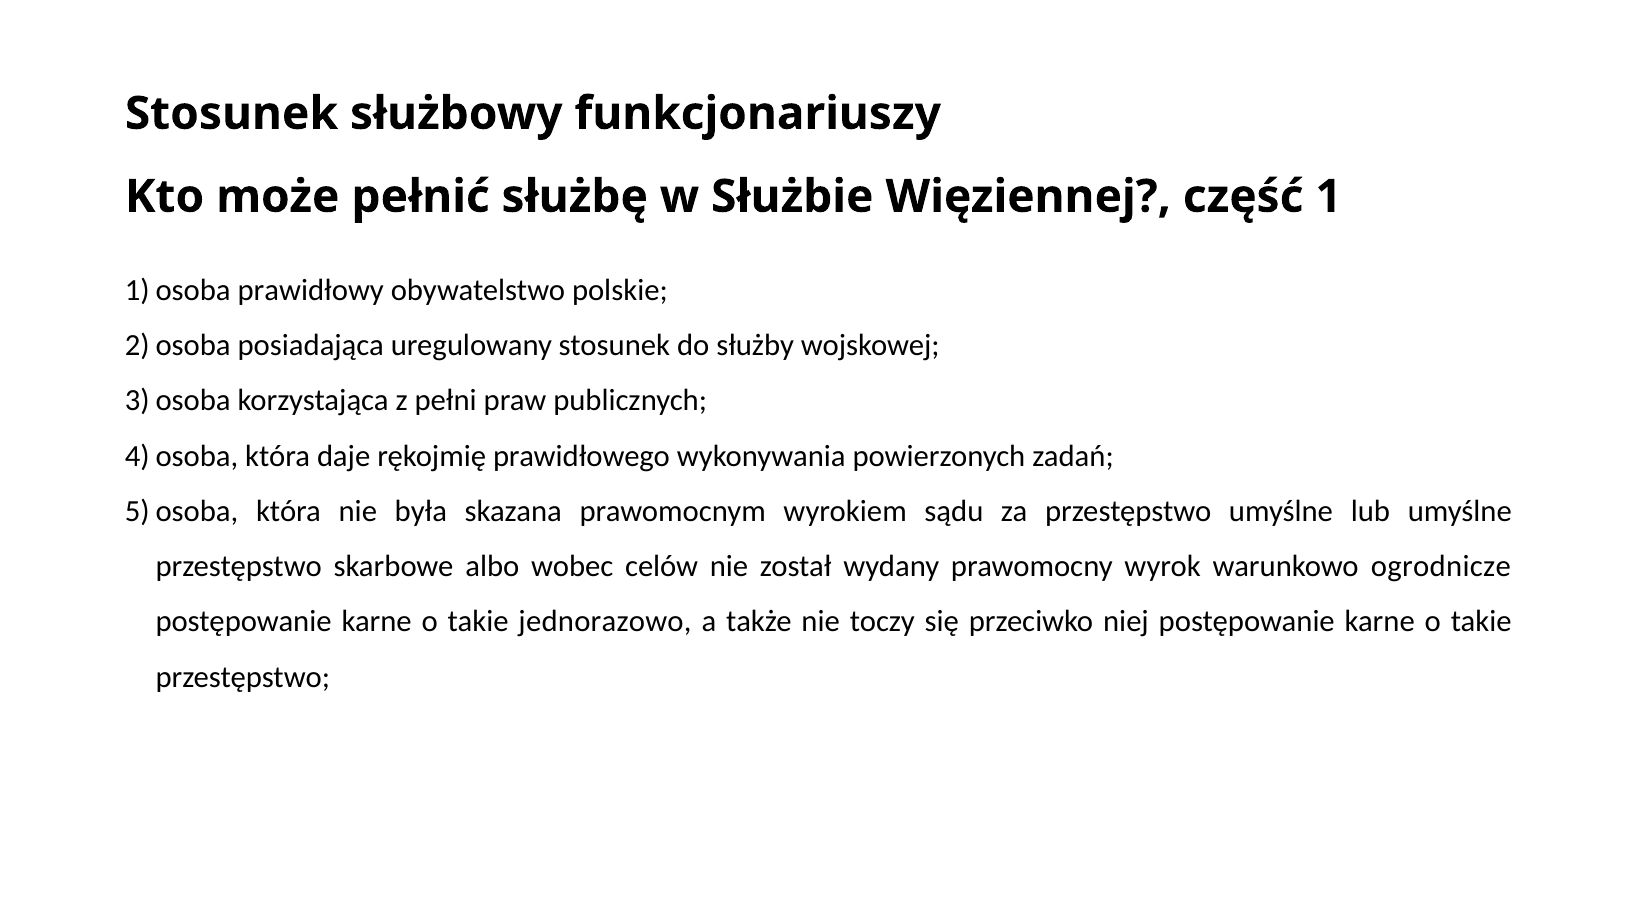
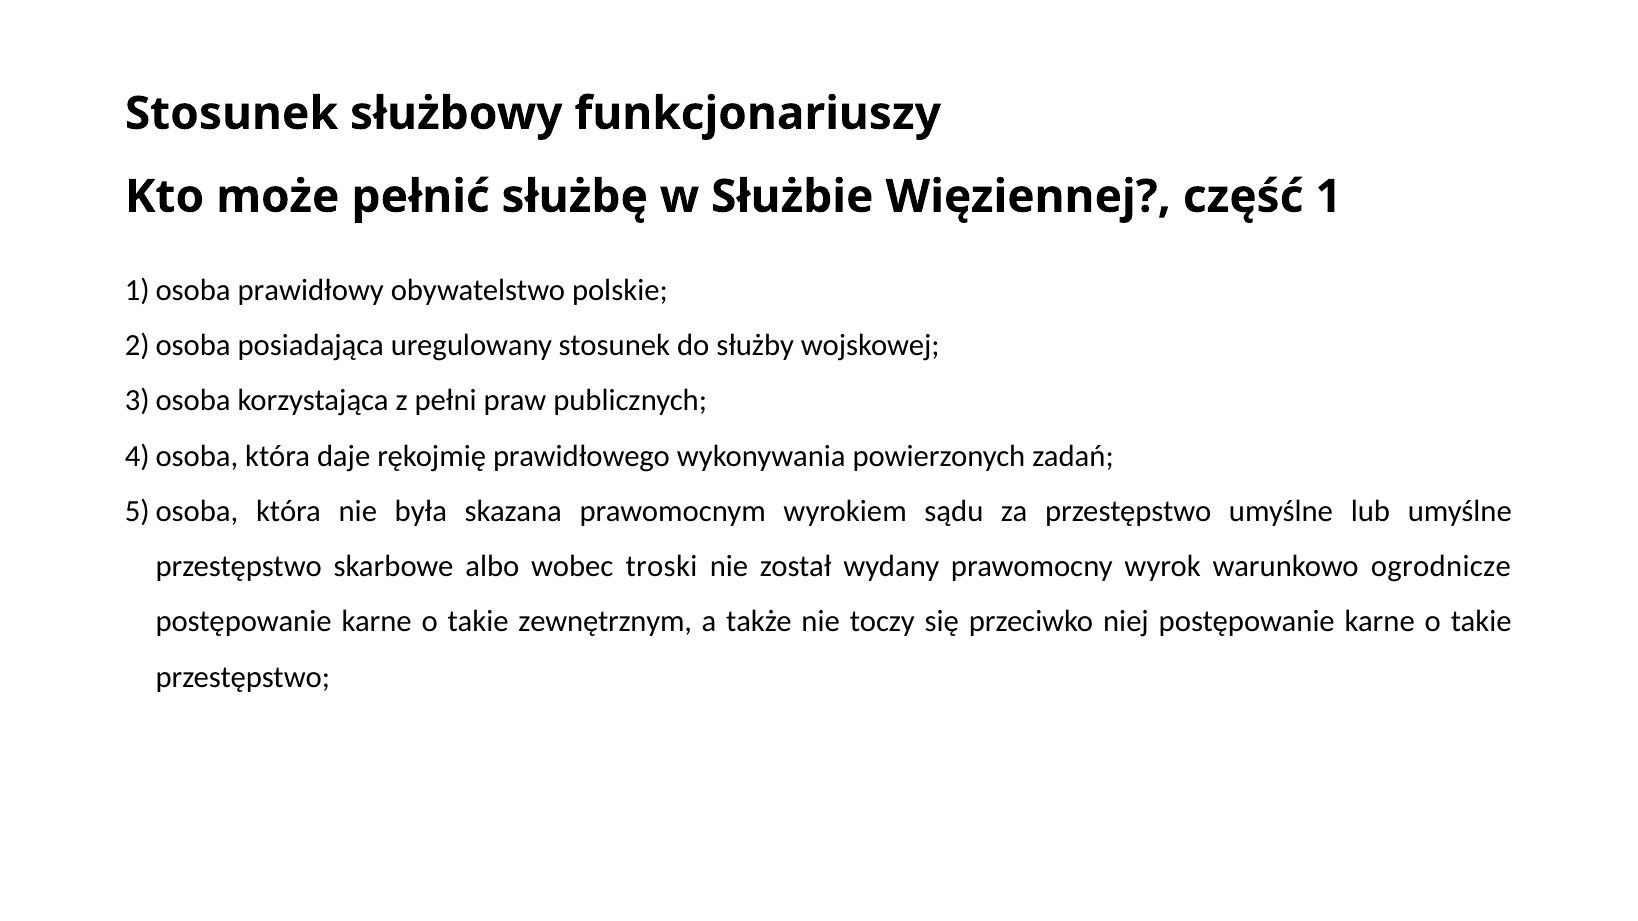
celów: celów -> troski
jednorazowo: jednorazowo -> zewnętrznym
